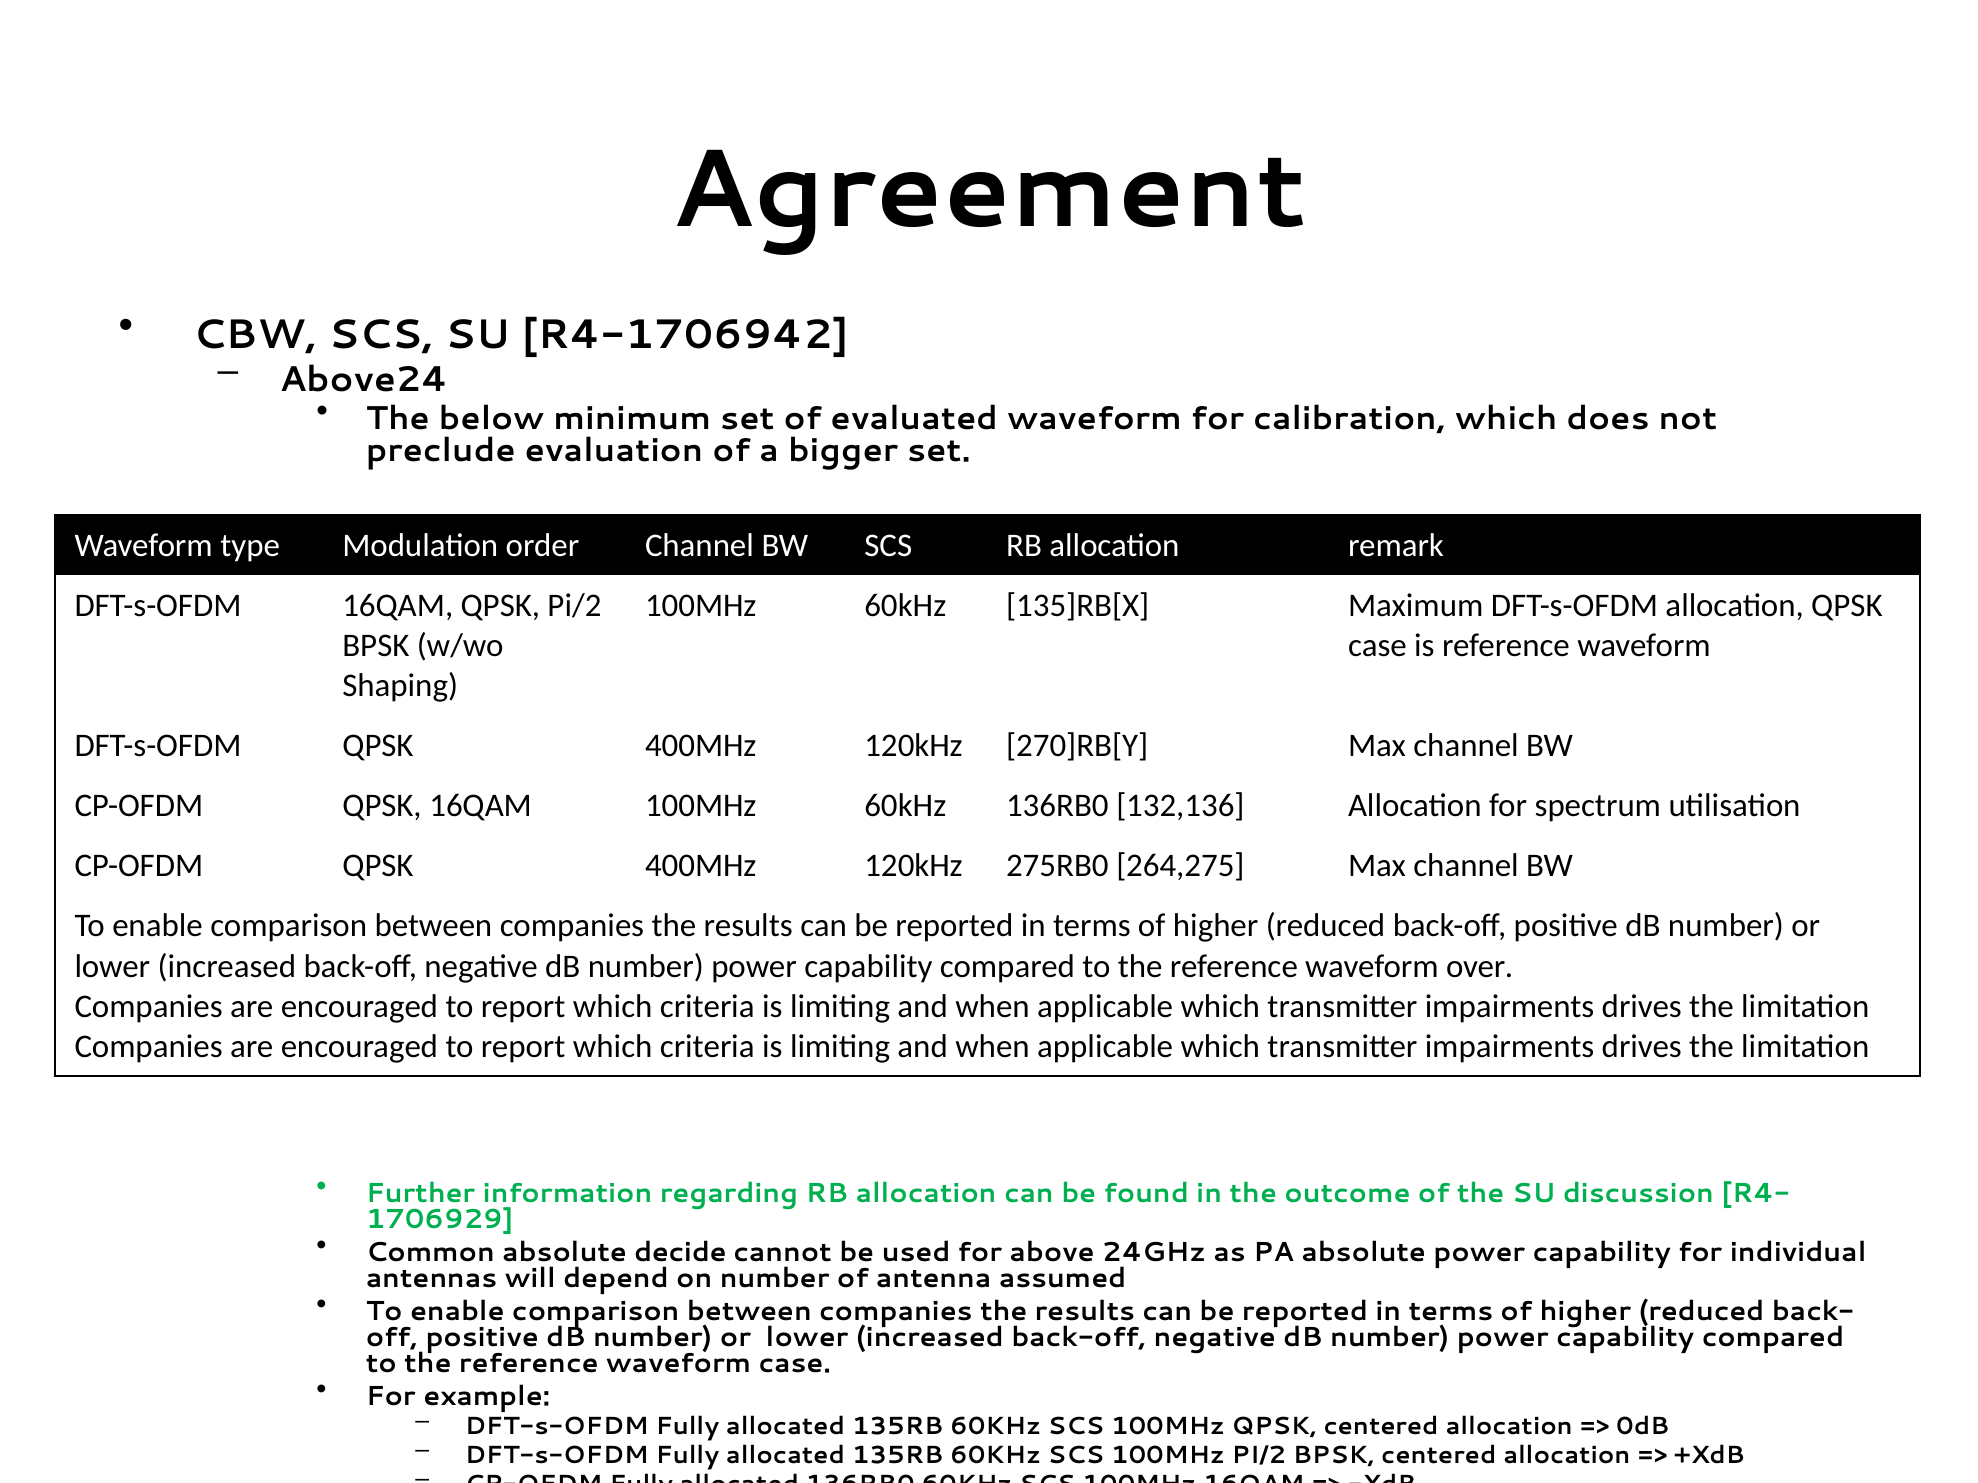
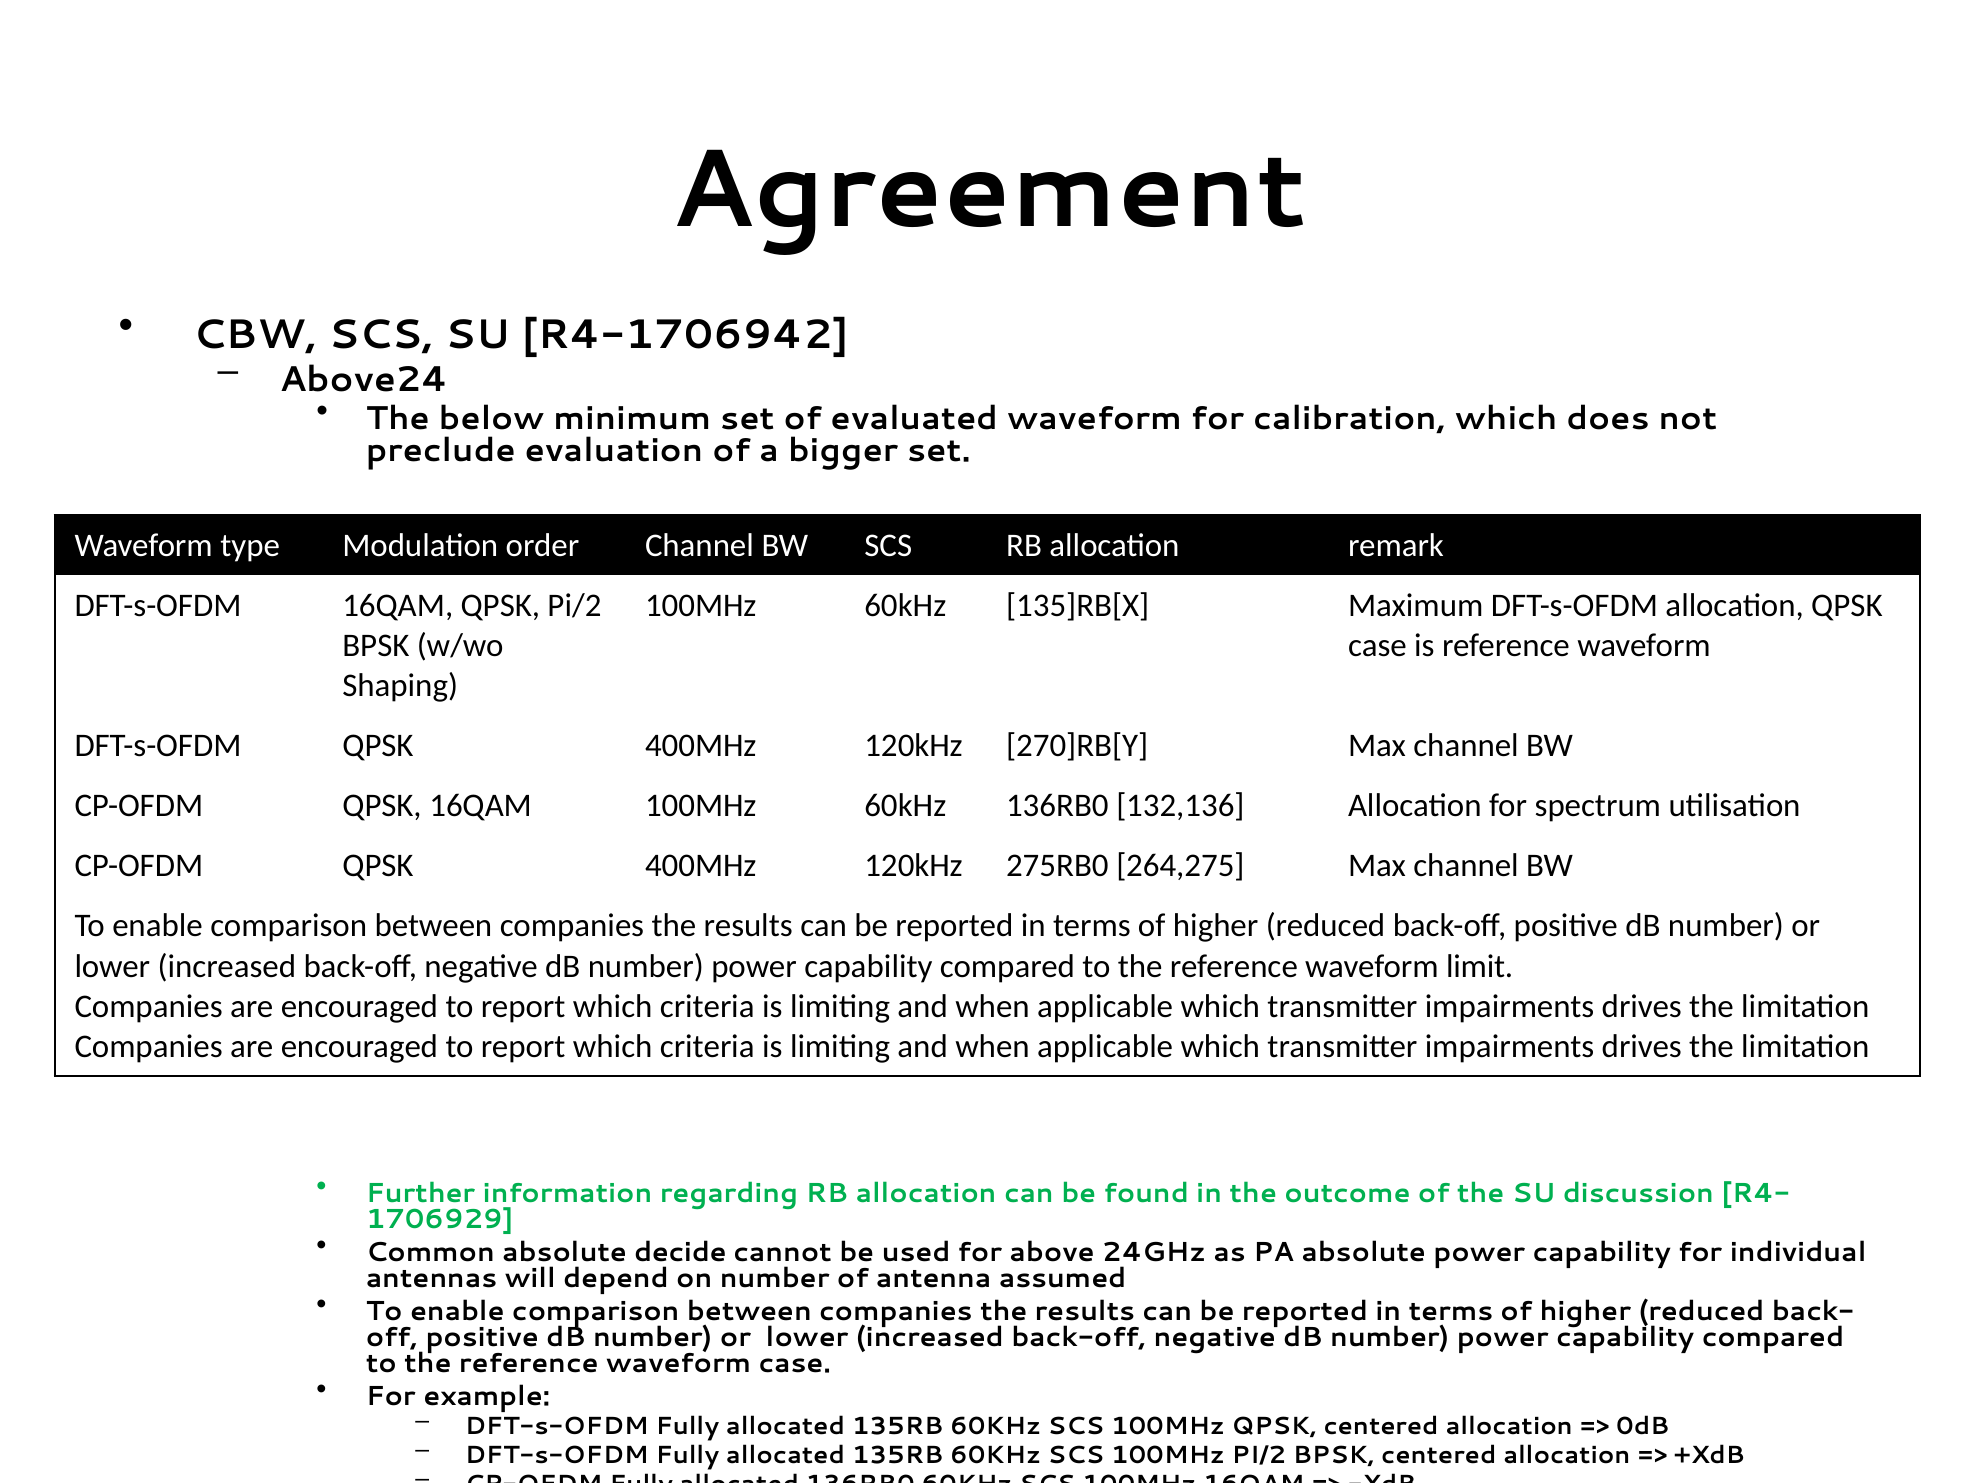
over: over -> limit
